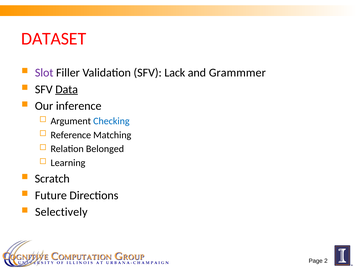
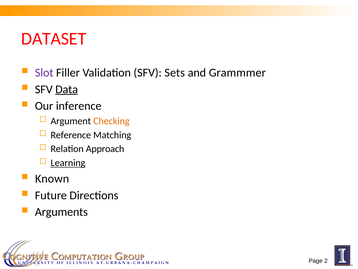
Lack: Lack -> Sets
Checking colour: blue -> orange
Belonged: Belonged -> Approach
Learning underline: none -> present
Scratch: Scratch -> Known
Selectively: Selectively -> Arguments
